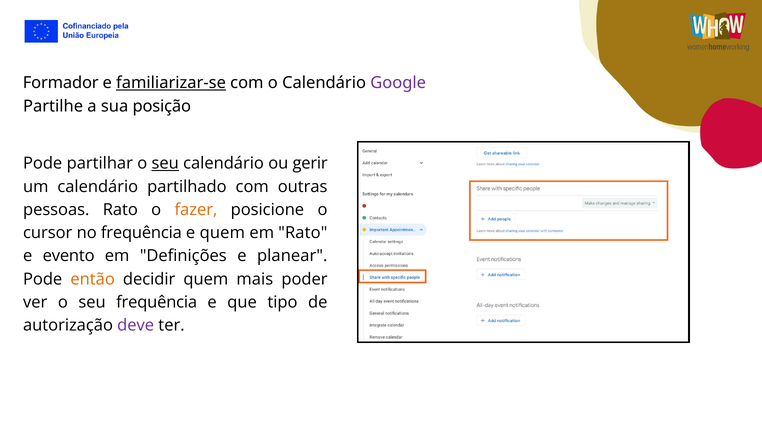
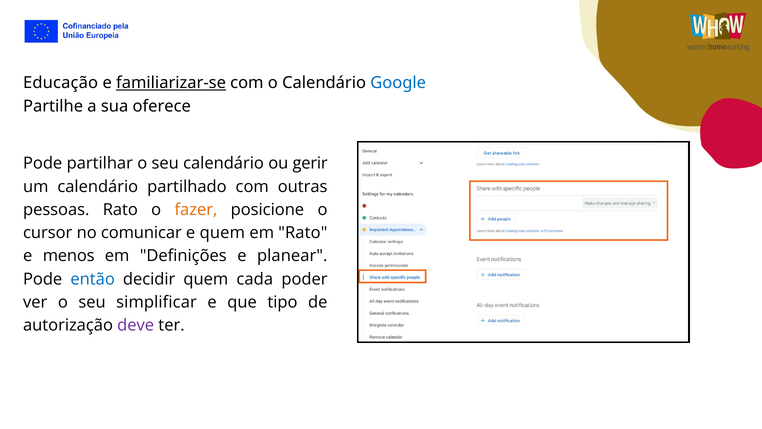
Formador: Formador -> Educação
Google colour: purple -> blue
posição: posição -> oferece
seu at (165, 163) underline: present -> none
no frequência: frequência -> comunicar
evento: evento -> menos
então colour: orange -> blue
mais: mais -> cada
seu frequência: frequência -> simplificar
